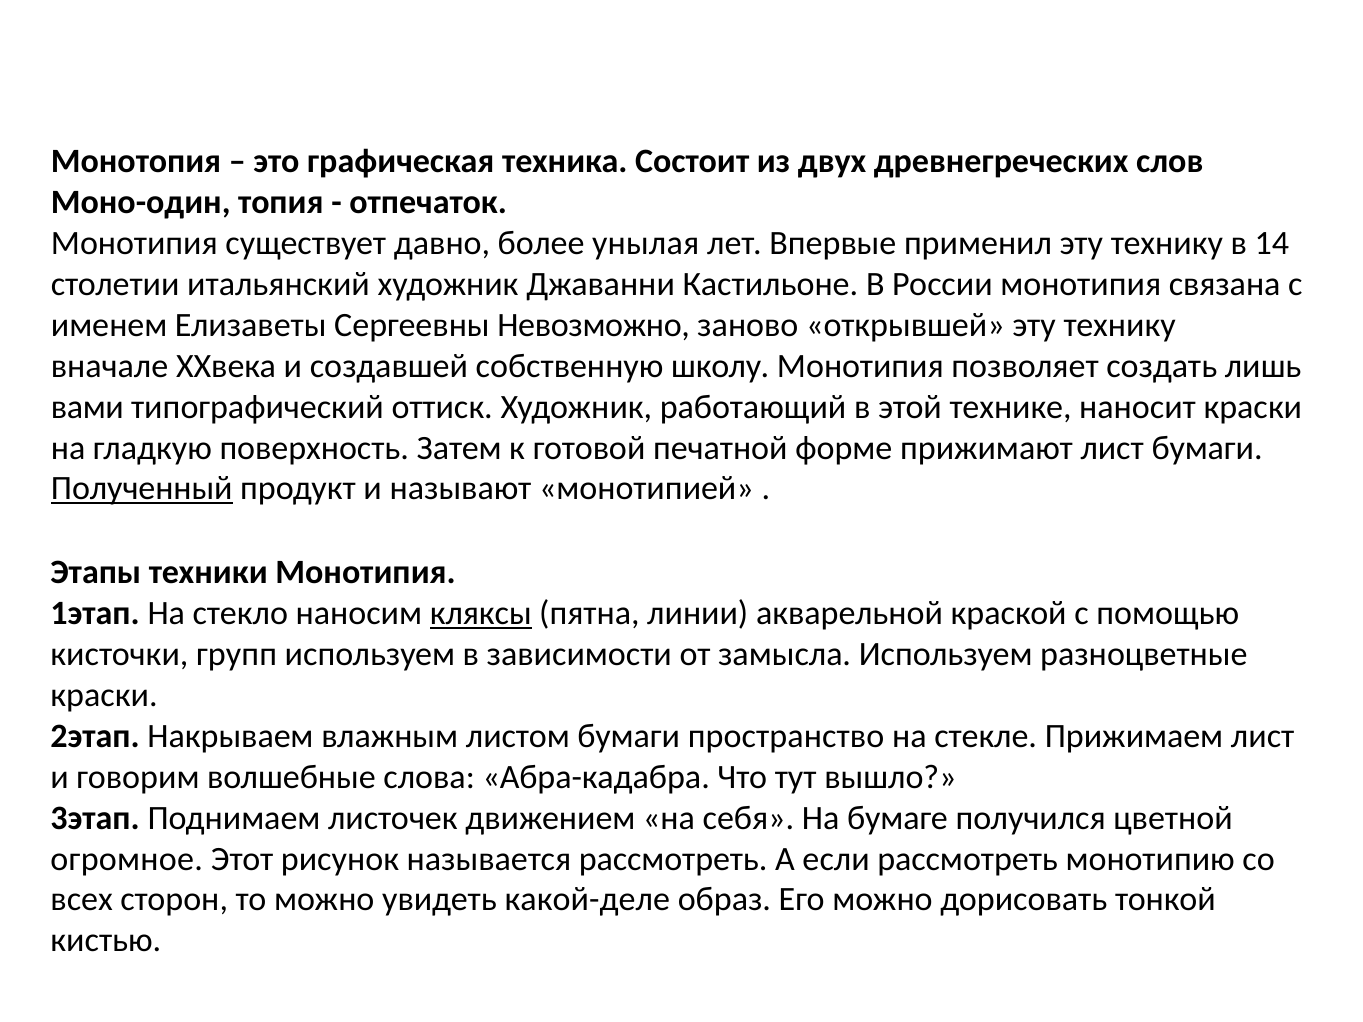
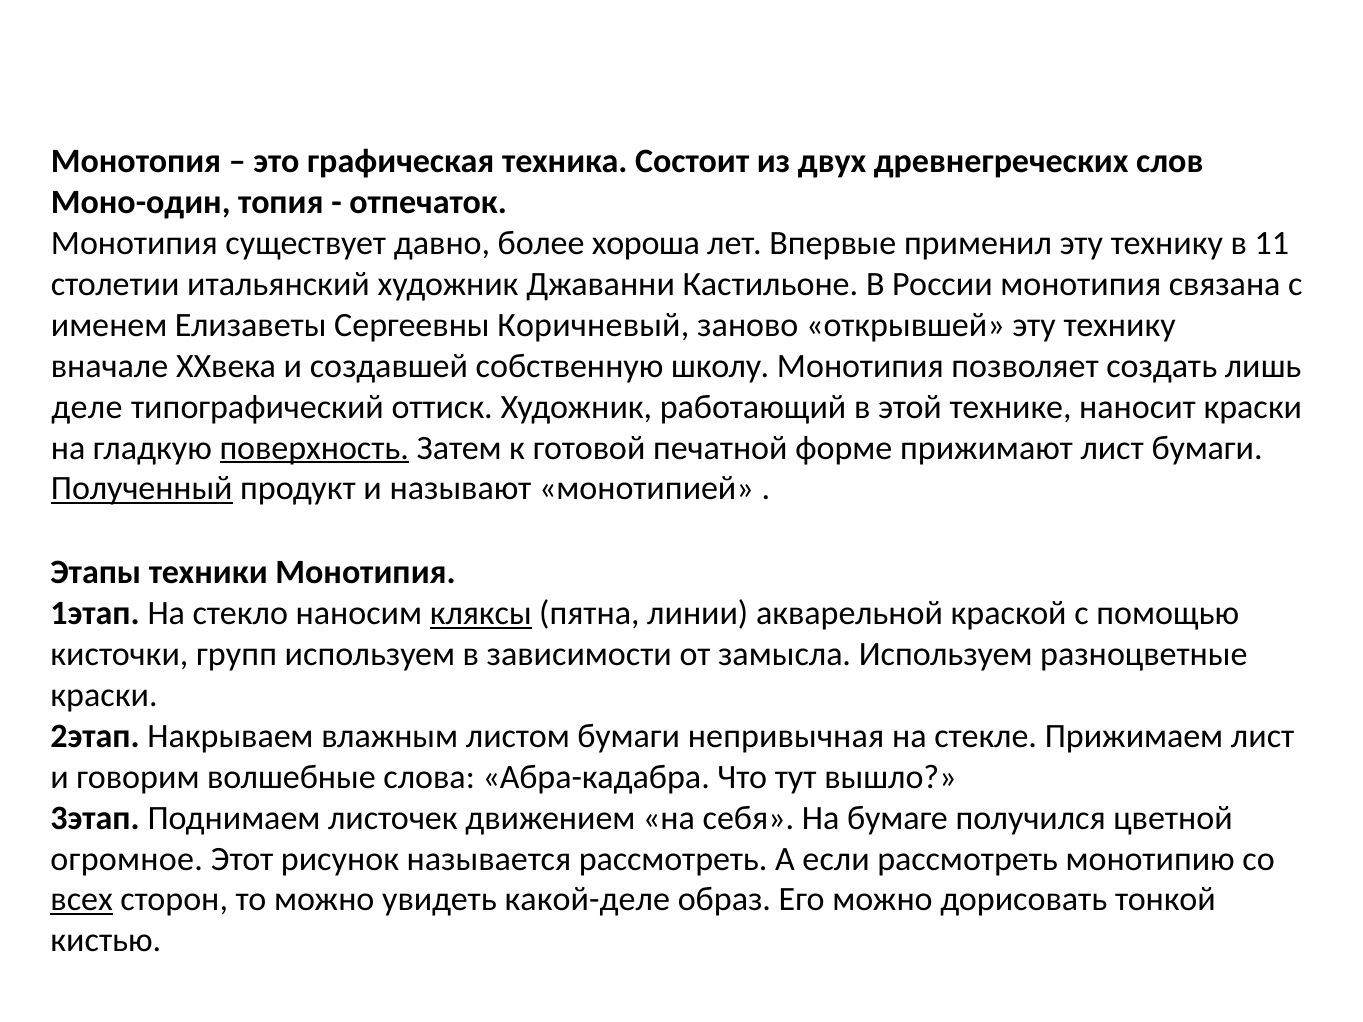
унылая: унылая -> хороша
14: 14 -> 11
Невозможно: Невозможно -> Коричневый
вами: вами -> деле
поверхность underline: none -> present
пространство: пространство -> непривычная
всех underline: none -> present
